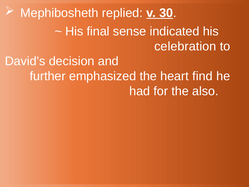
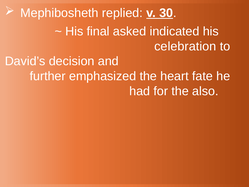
sense: sense -> asked
find: find -> fate
